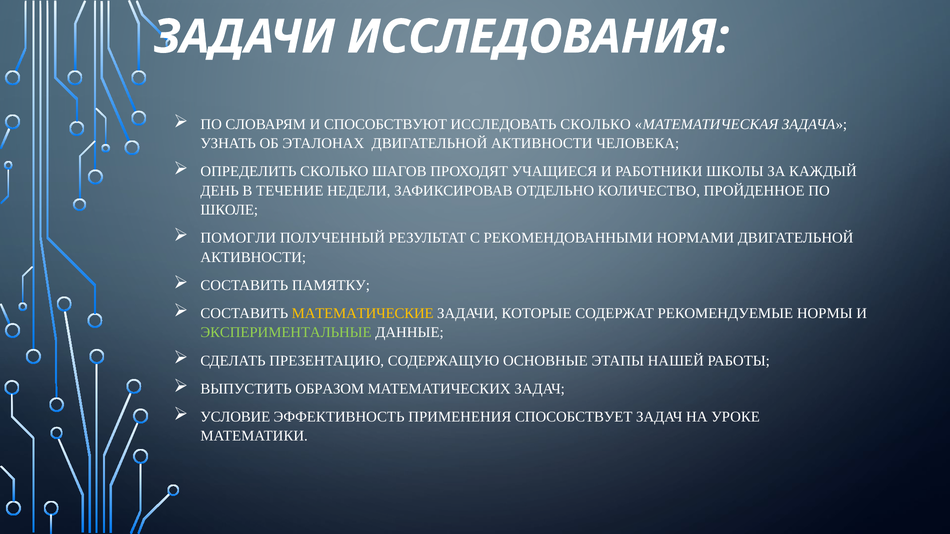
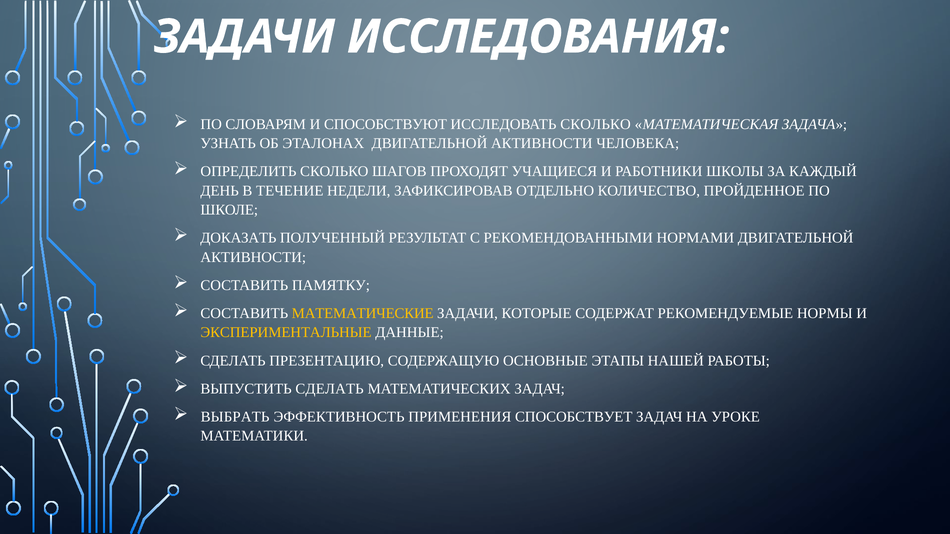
ПОМОГЛИ: ПОМОГЛИ -> ДОКАЗАТЬ
ЭКСПЕРИМЕНТАЛЬНЫЕ colour: light green -> yellow
ВЫПУСТИТЬ ОБРАЗОМ: ОБРАЗОМ -> СДЕЛАТЬ
УСЛОВИЕ: УСЛОВИЕ -> ВЫБРАТЬ
